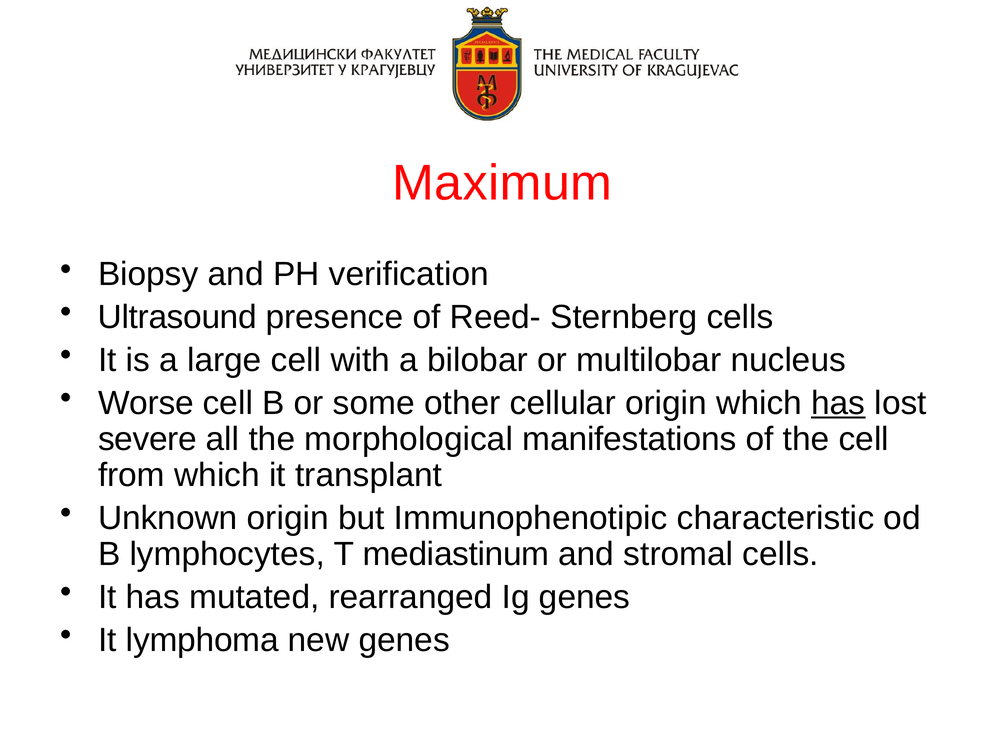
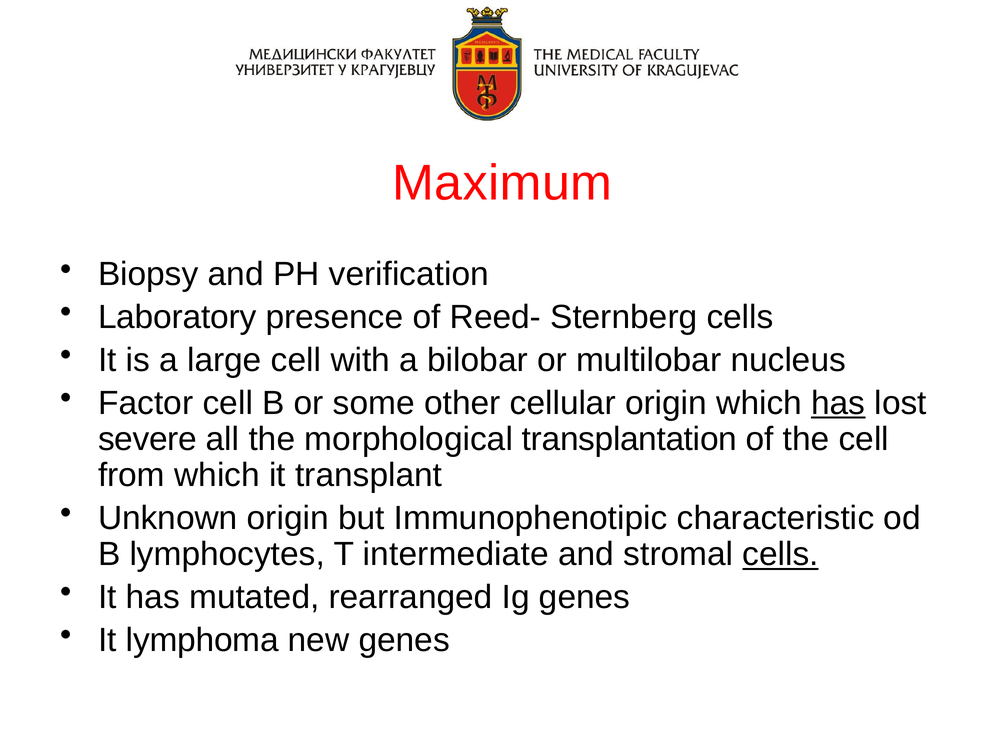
Ultrasound: Ultrasound -> Laboratory
Worse: Worse -> Factor
manifestations: manifestations -> transplantation
mediastinum: mediastinum -> intermediate
cells at (781, 554) underline: none -> present
